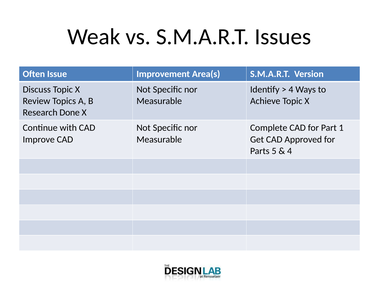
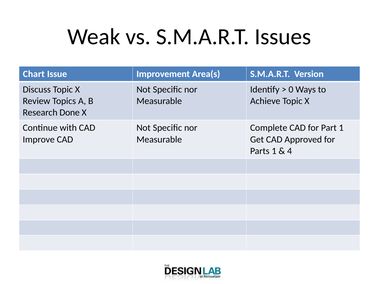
Often: Often -> Chart
4 at (291, 89): 4 -> 0
Parts 5: 5 -> 1
